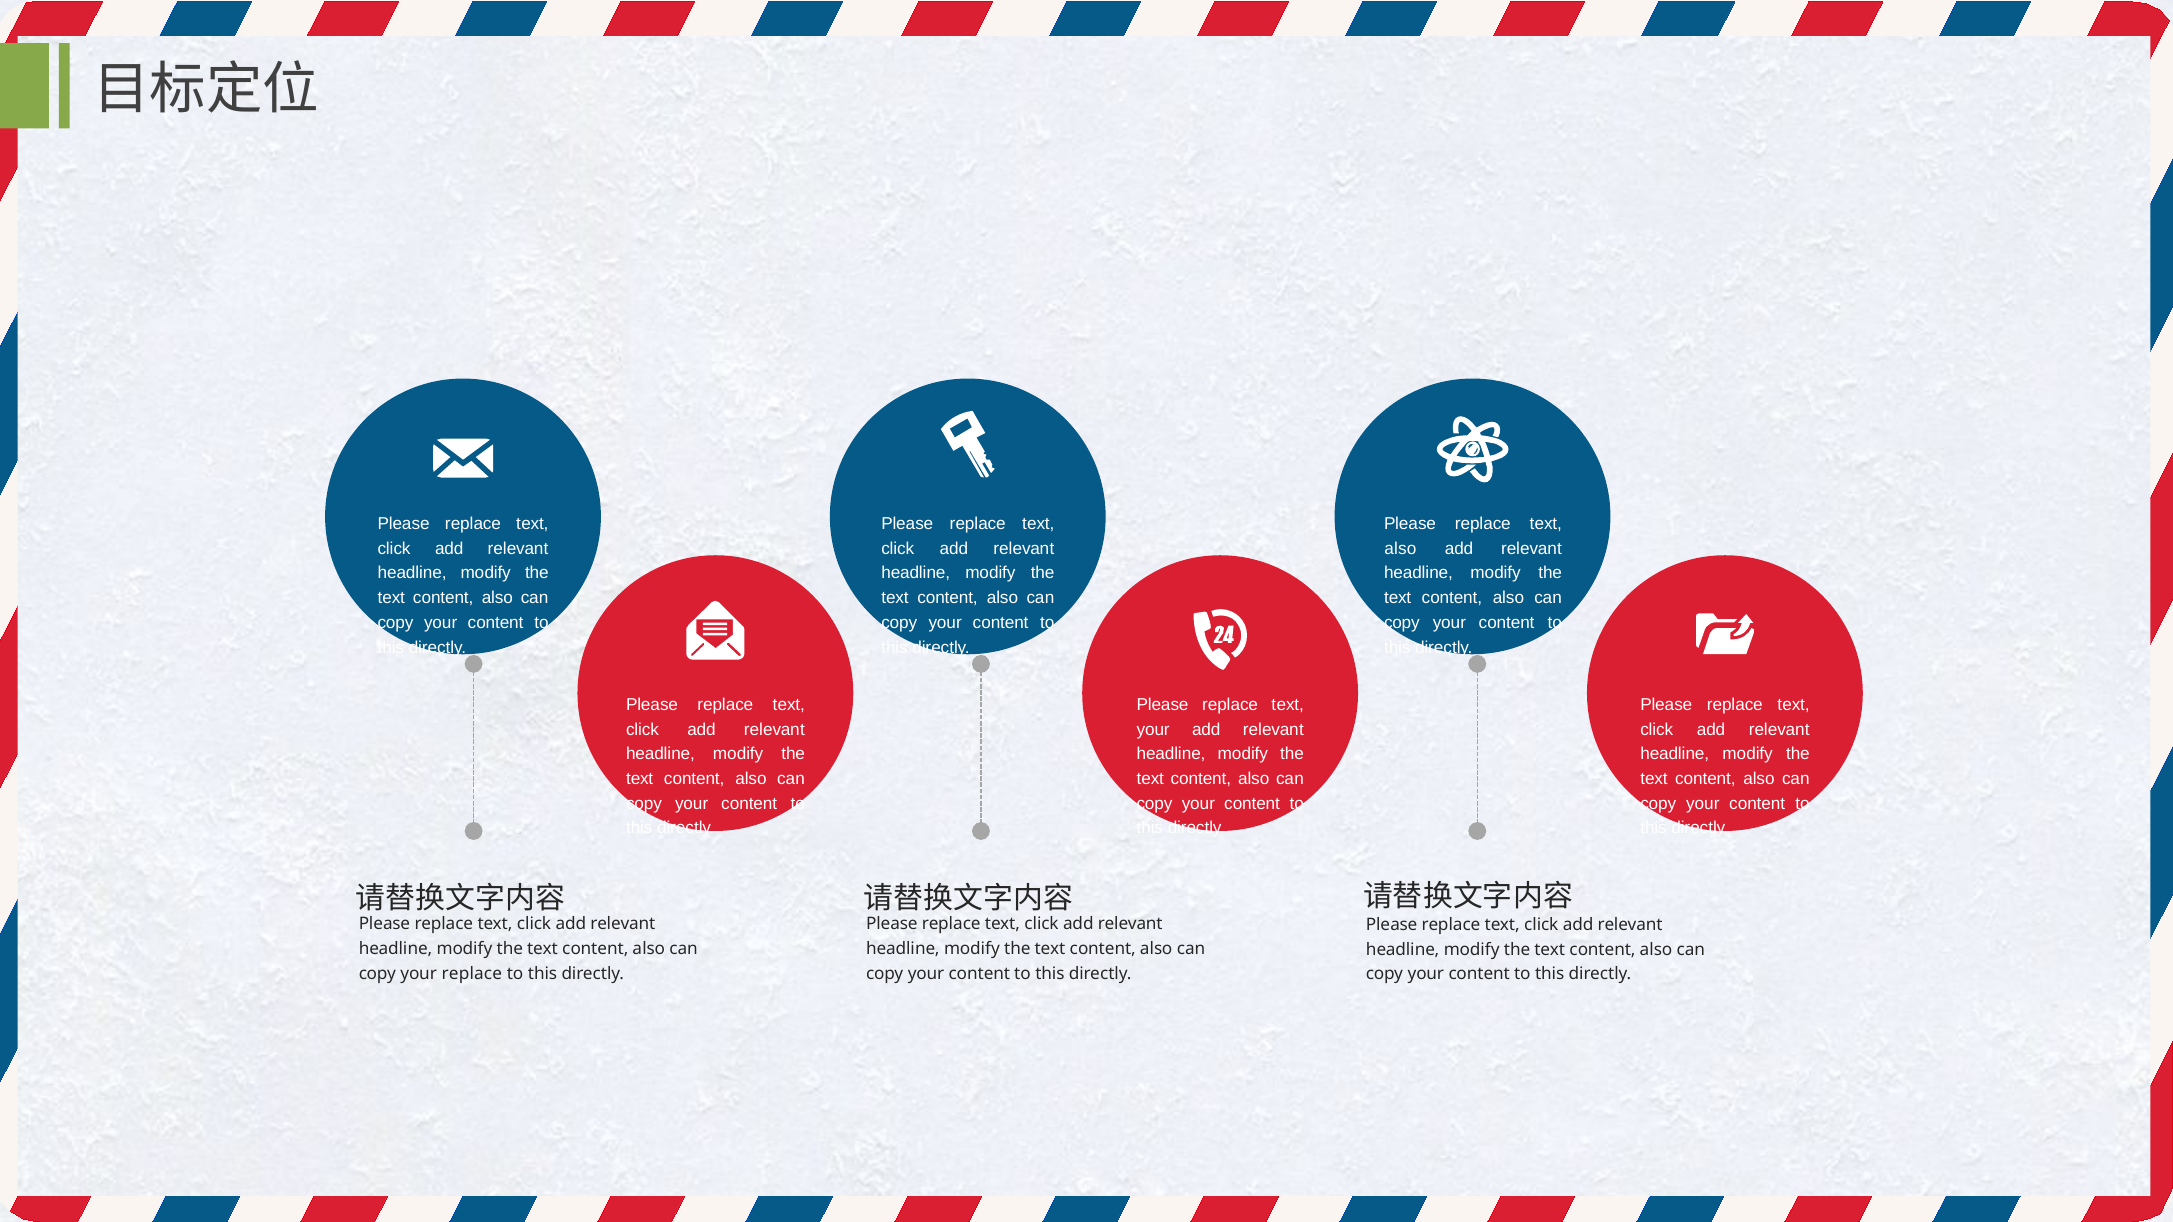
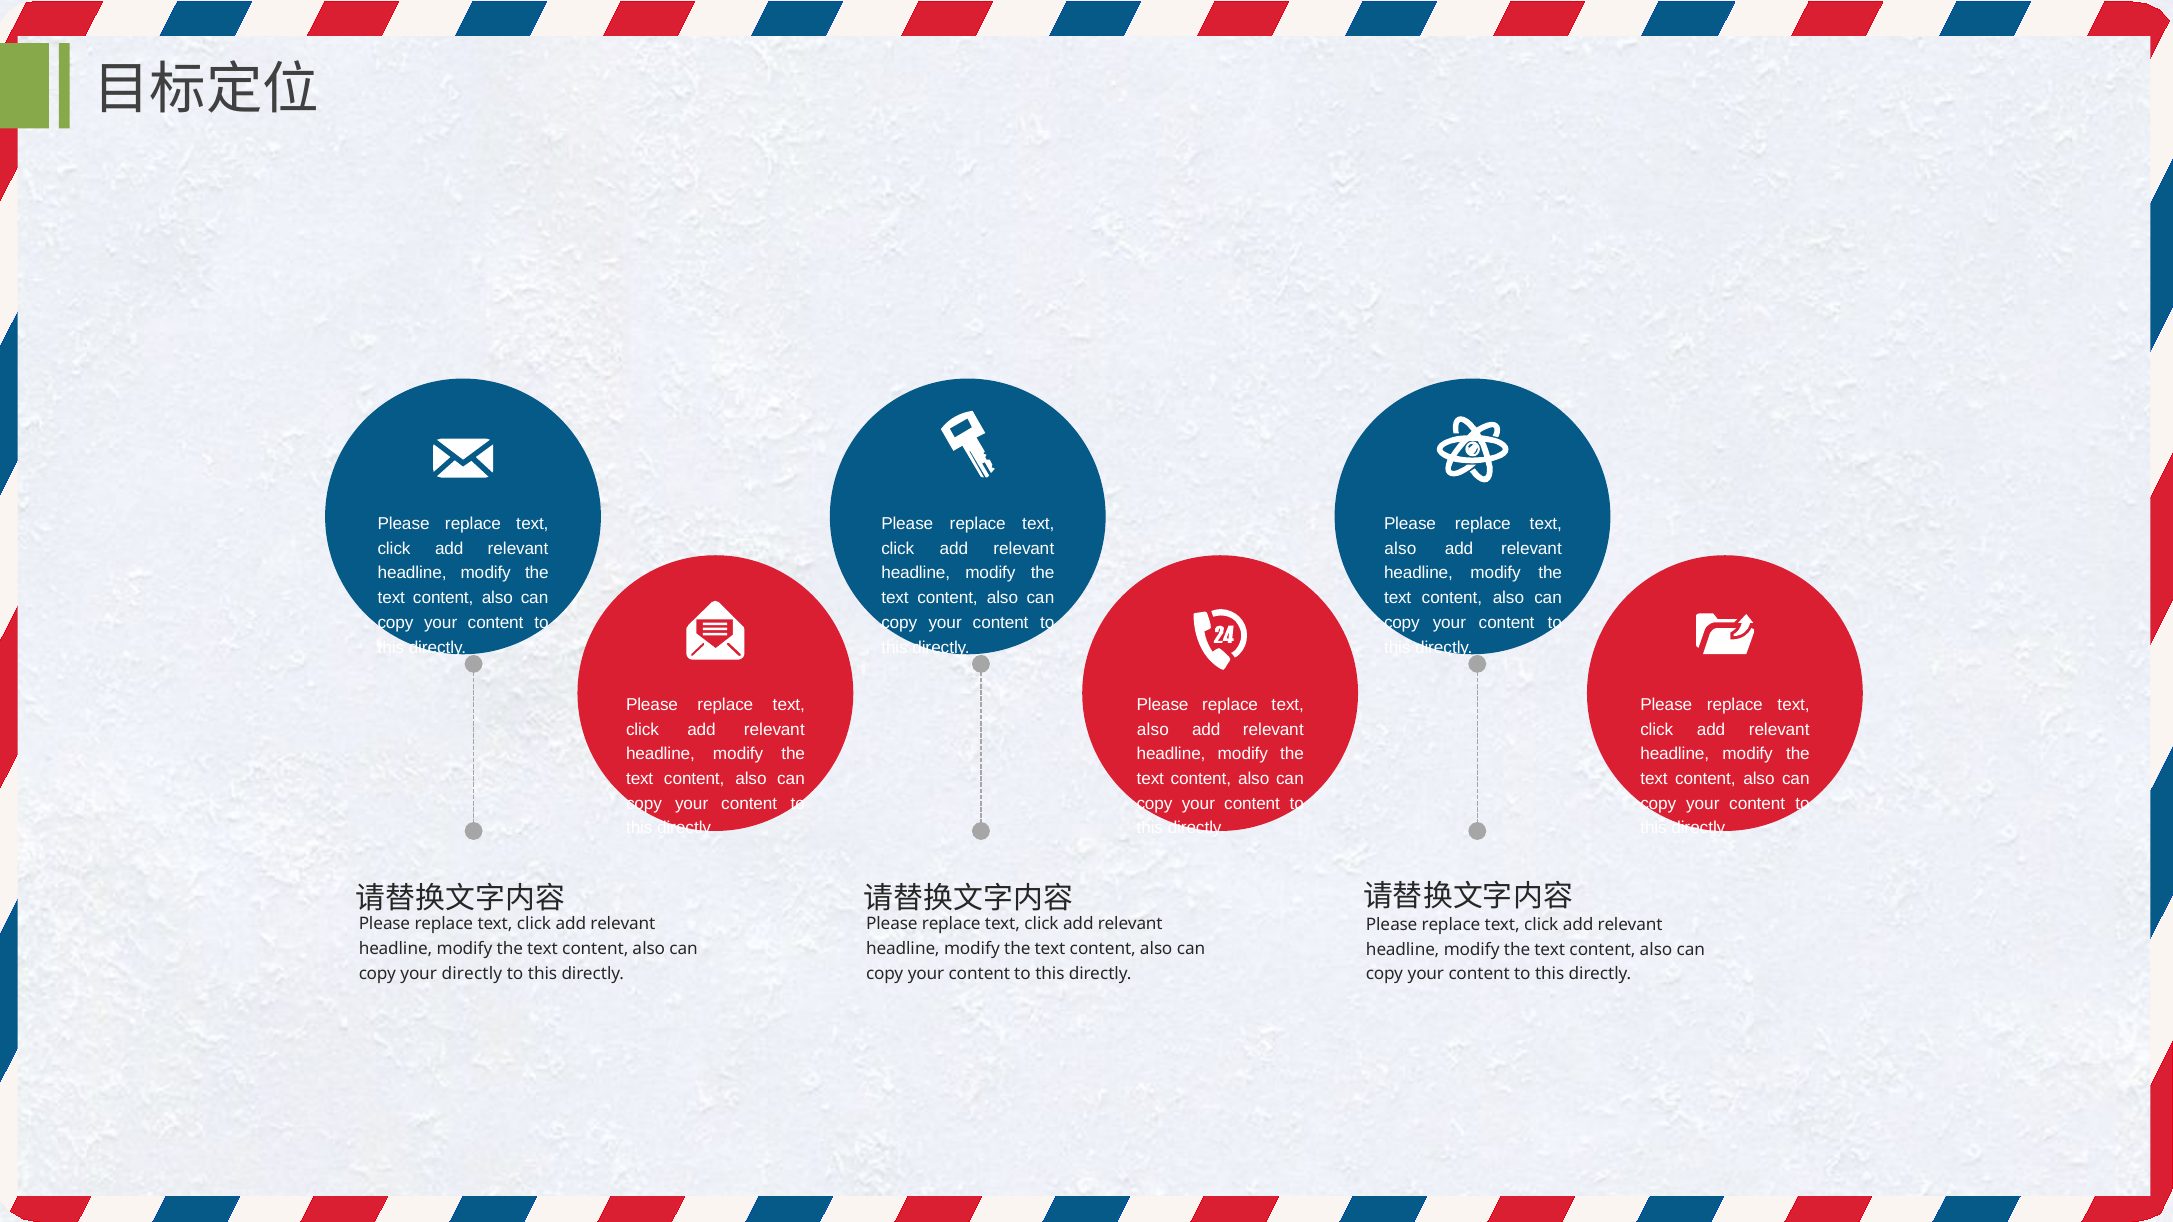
your at (1153, 730): your -> also
your replace: replace -> directly
